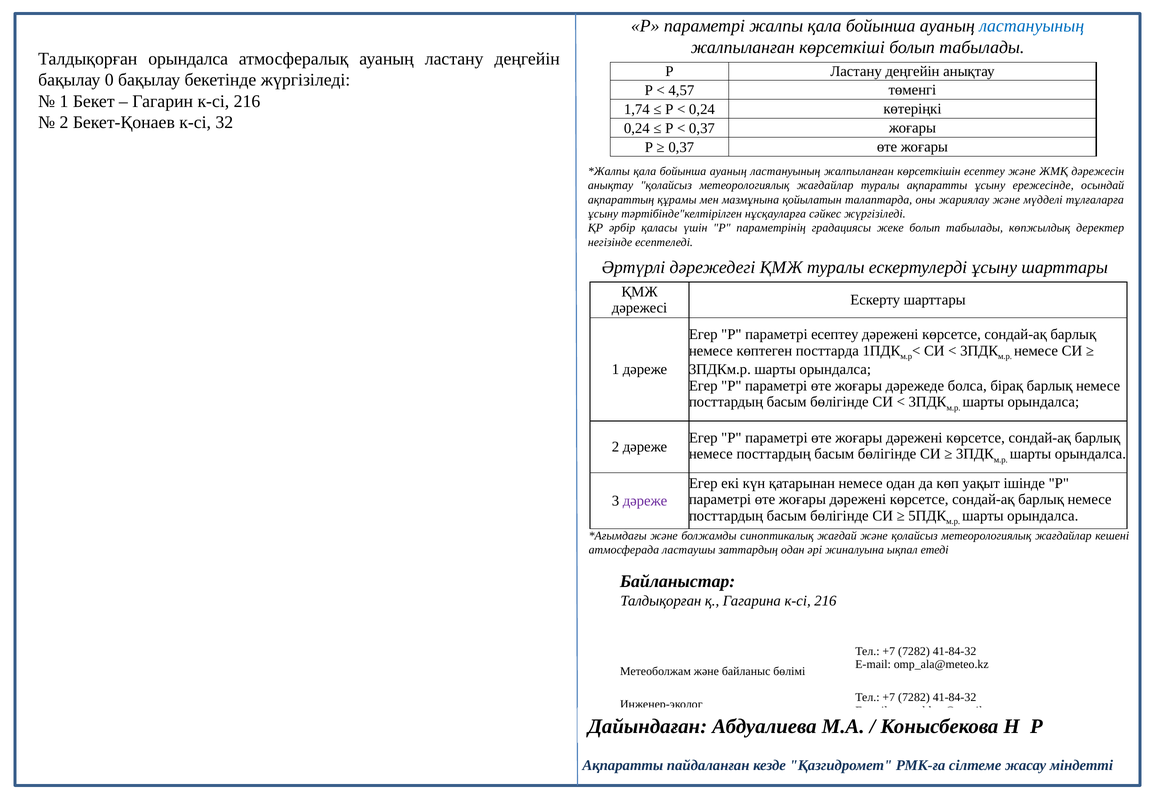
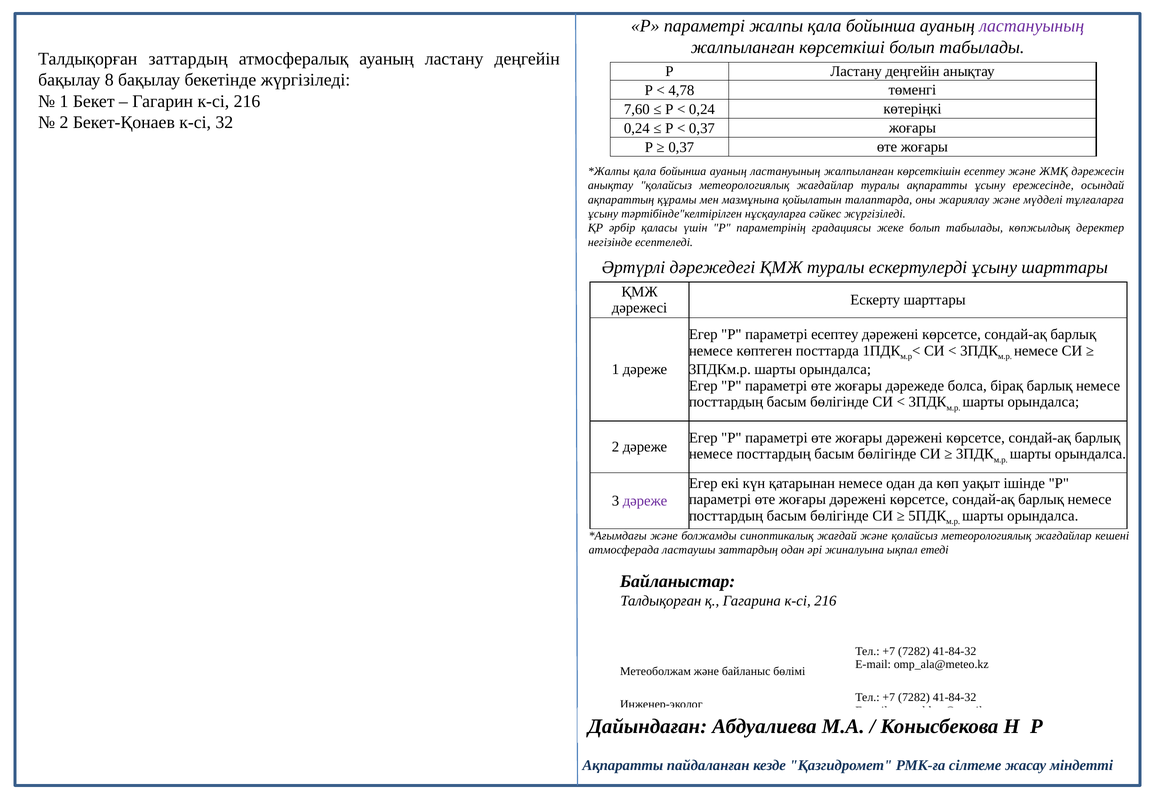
ластануының at (1032, 26) colour: blue -> purple
Талдықорған орындалса: орындалса -> заттардың
0: 0 -> 8
4,57: 4,57 -> 4,78
1,74: 1,74 -> 7,60
